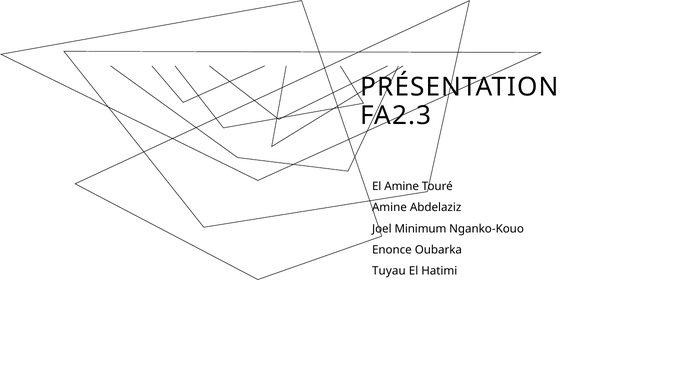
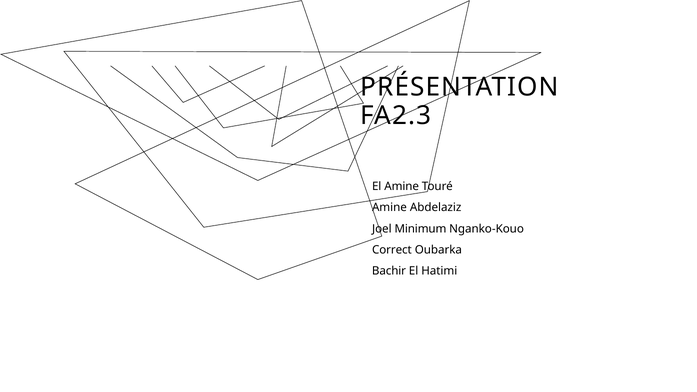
Enonce: Enonce -> Correct
Tuyau: Tuyau -> Bachir
